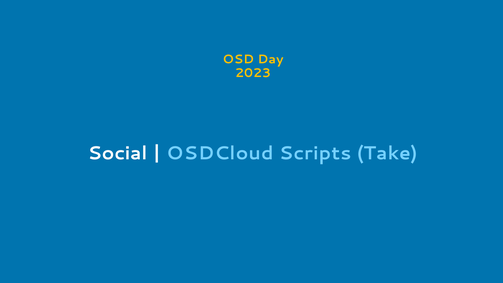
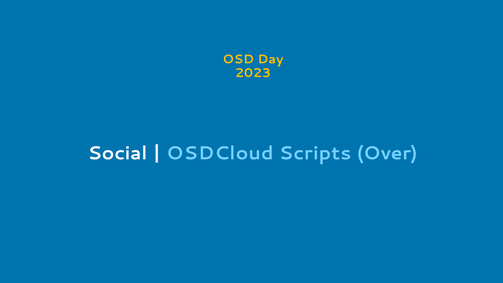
Take: Take -> Over
